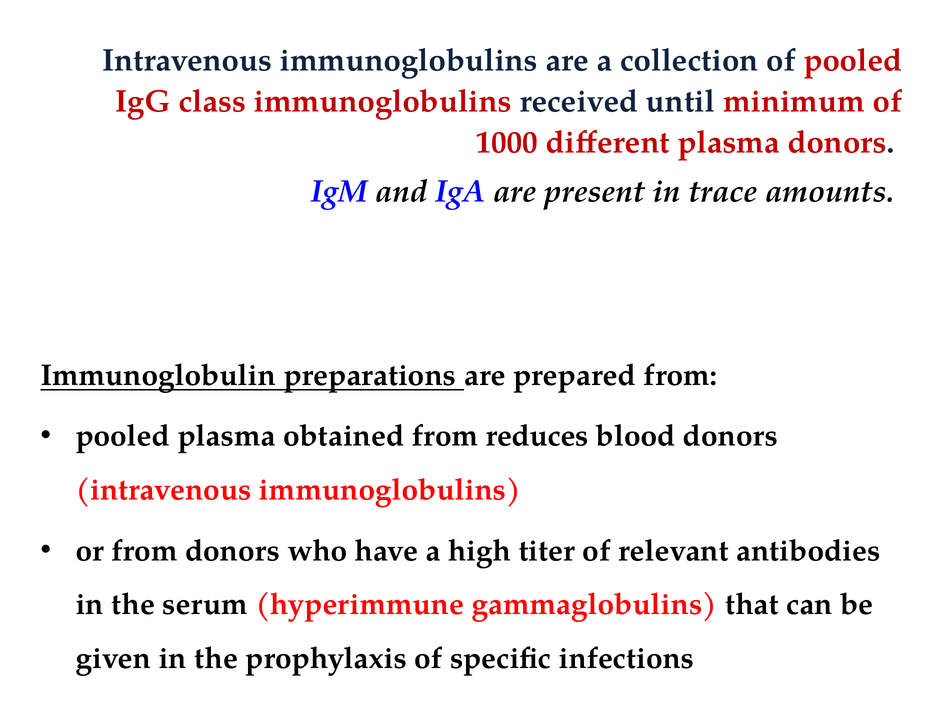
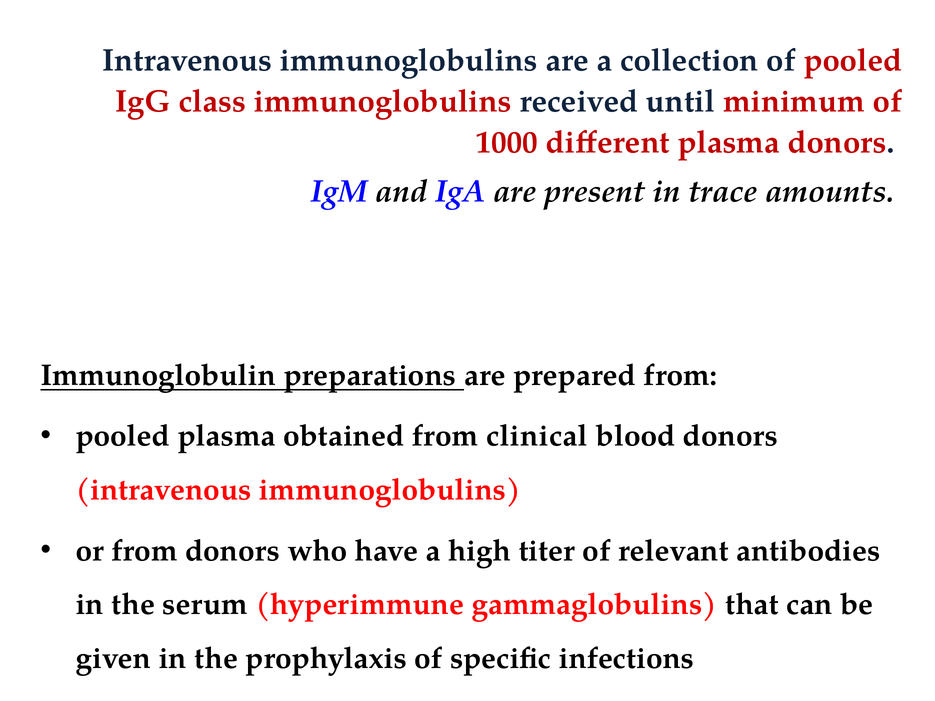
reduces: reduces -> clinical
